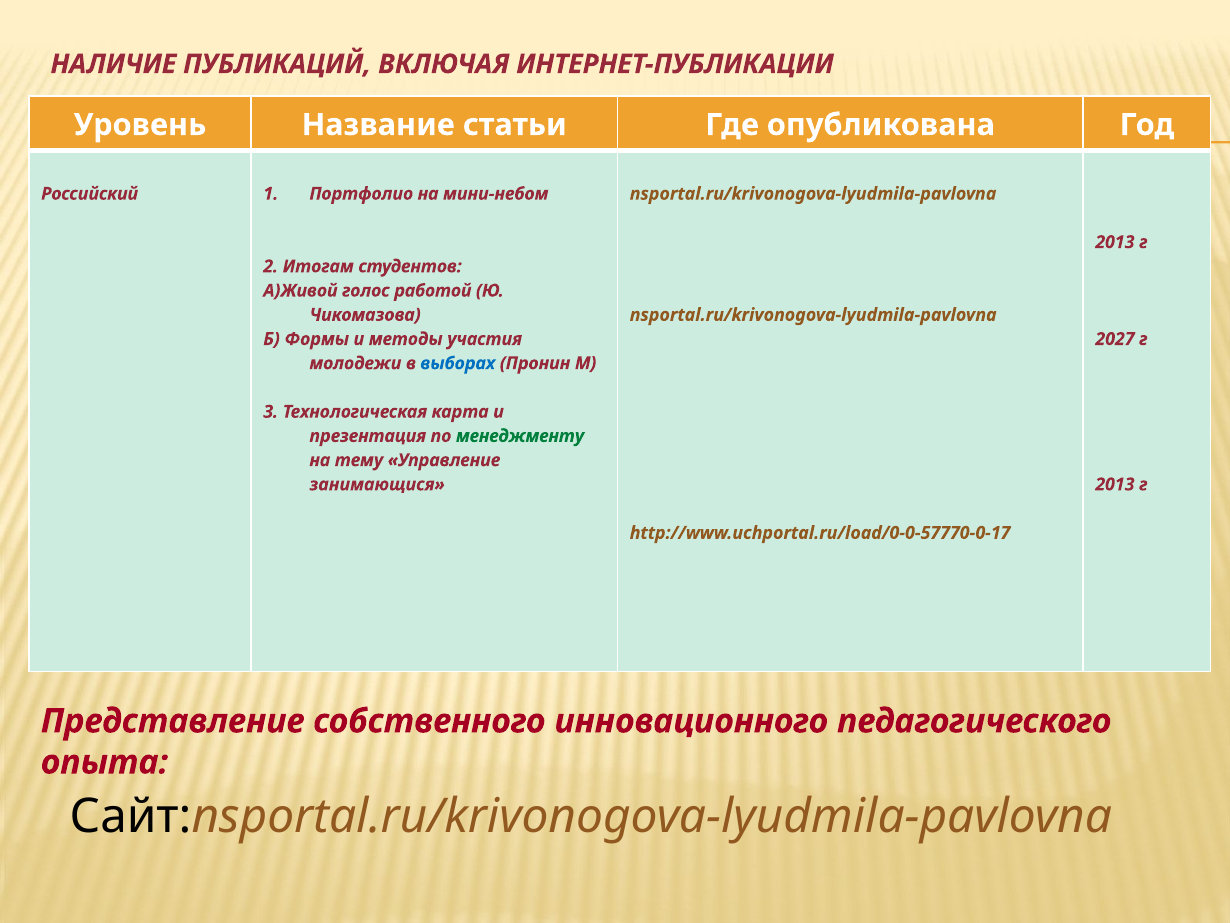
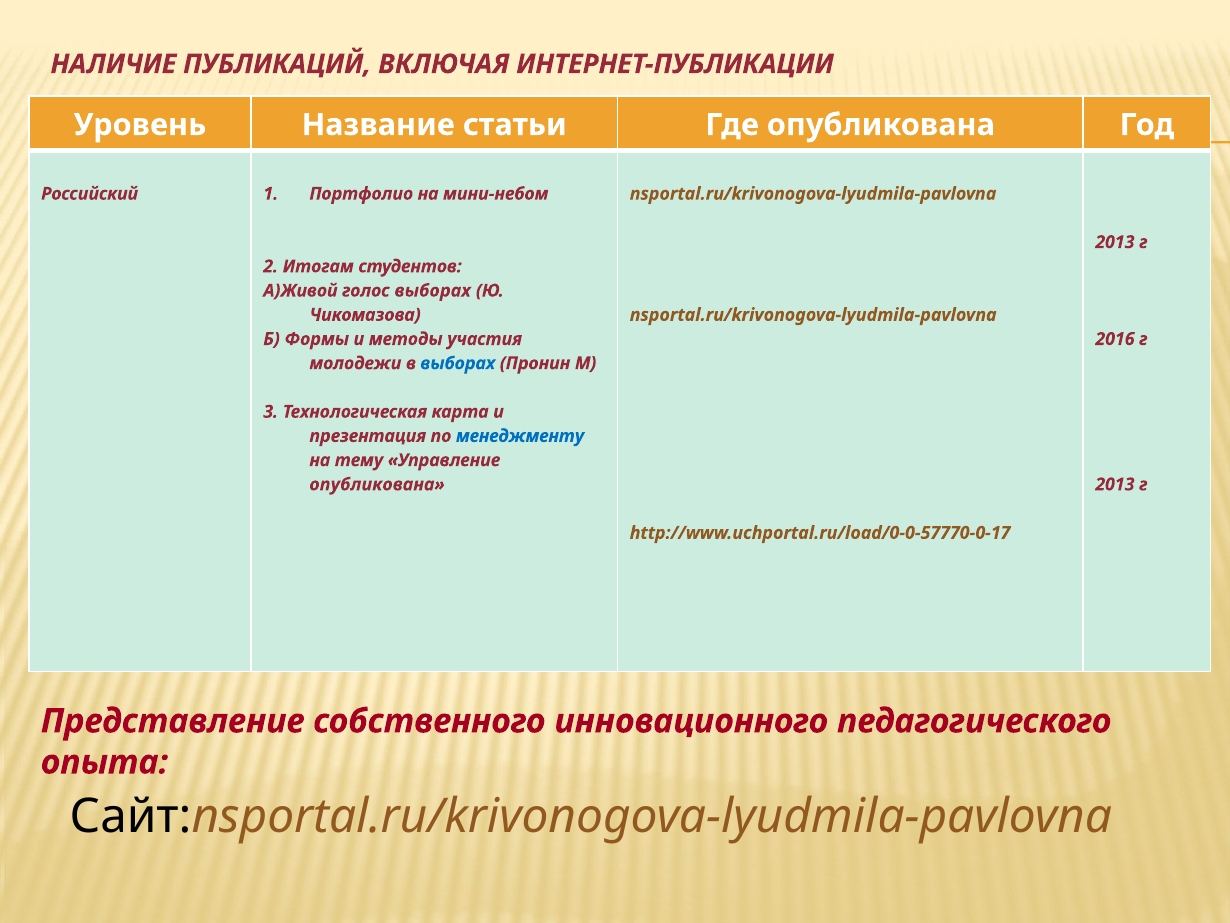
голос работой: работой -> выборах
2027: 2027 -> 2016
менеджменту colour: green -> blue
занимающися at (377, 484): занимающися -> опубликована
